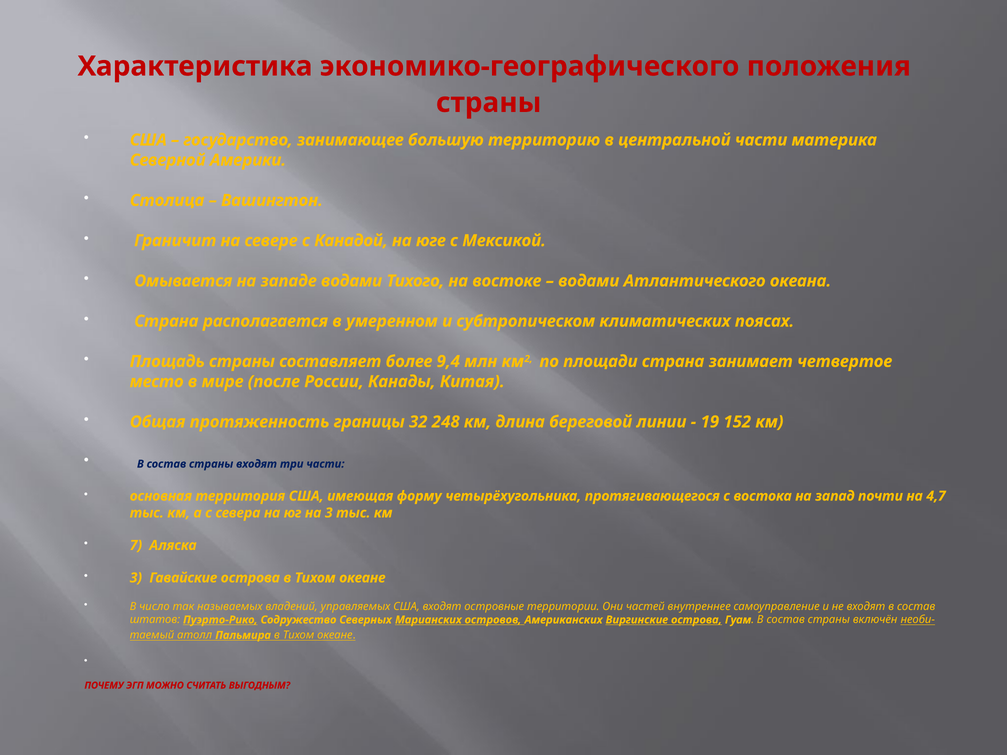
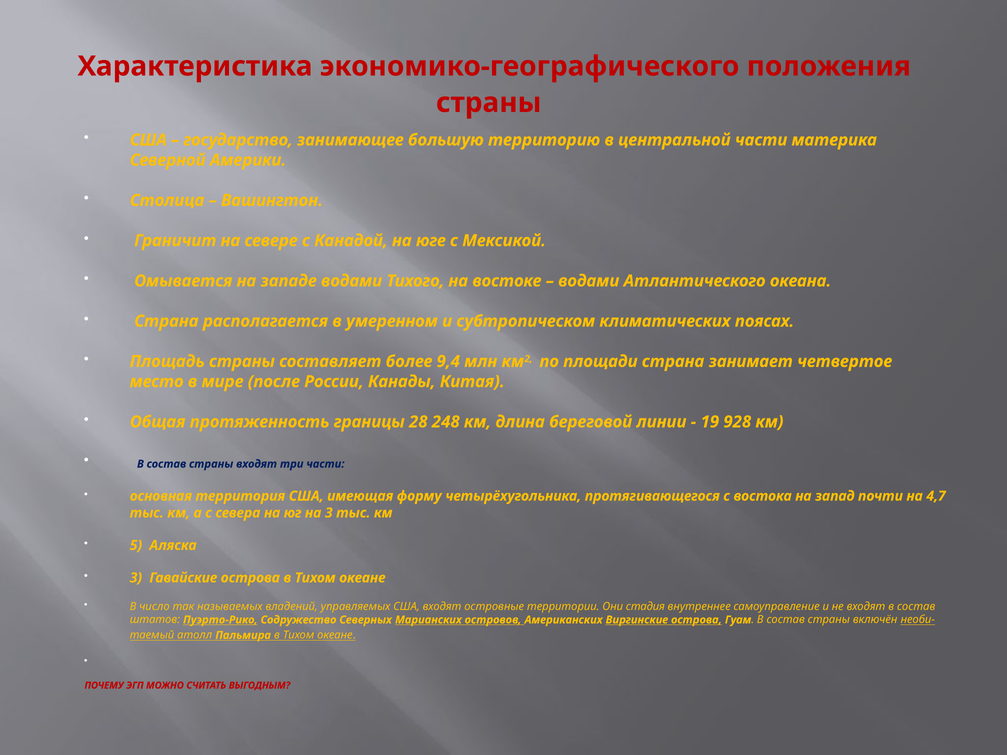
32: 32 -> 28
152: 152 -> 928
7: 7 -> 5
частей: частей -> стадия
